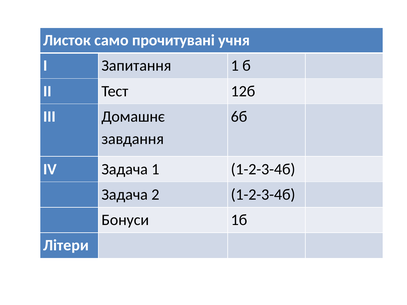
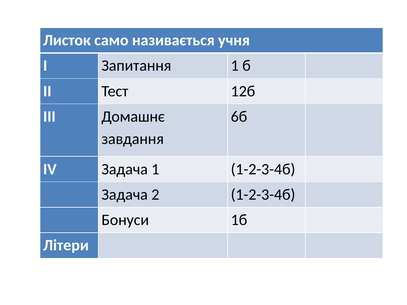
прочитувані: прочитувані -> називається
